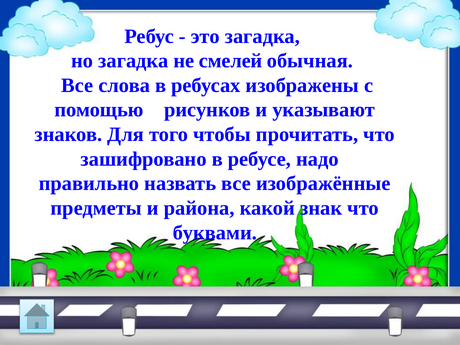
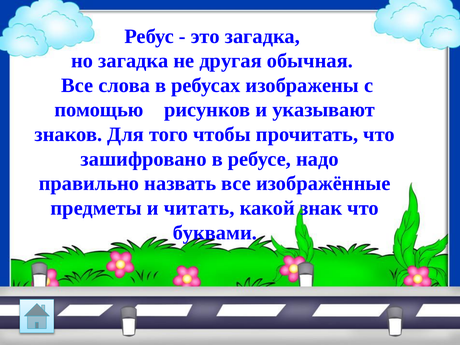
смелей: смелей -> другая
района: района -> читать
